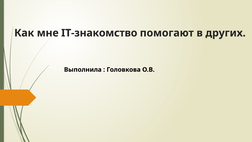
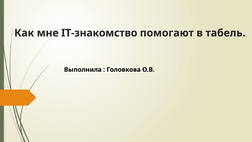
других: других -> табель
